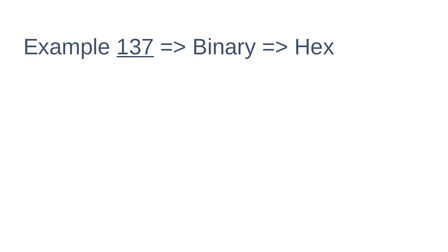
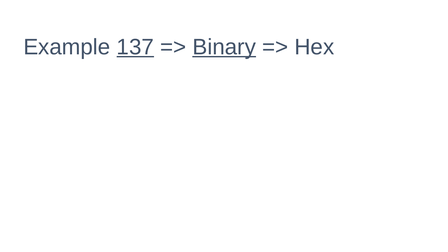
Binary underline: none -> present
